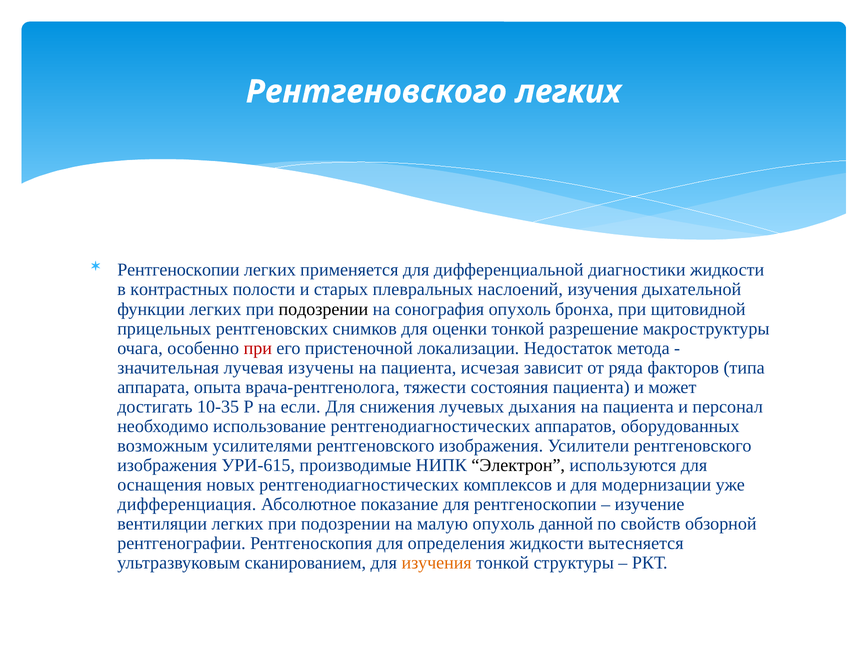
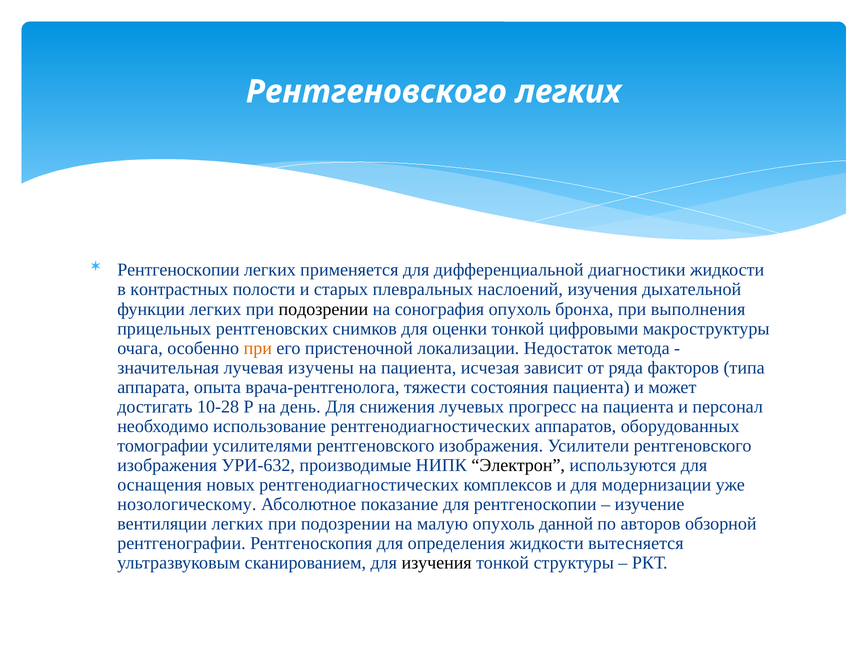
щитовидной: щитовидной -> выполнения
разрешение: разрешение -> цифровыми
при at (258, 348) colour: red -> orange
10-35: 10-35 -> 10-28
если: если -> день
дыхания: дыхания -> прогресс
возможным: возможным -> томографии
УРИ-615: УРИ-615 -> УРИ-632
дифференциация: дифференциация -> нозологическому
свойств: свойств -> авторов
изучения at (437, 563) colour: orange -> black
